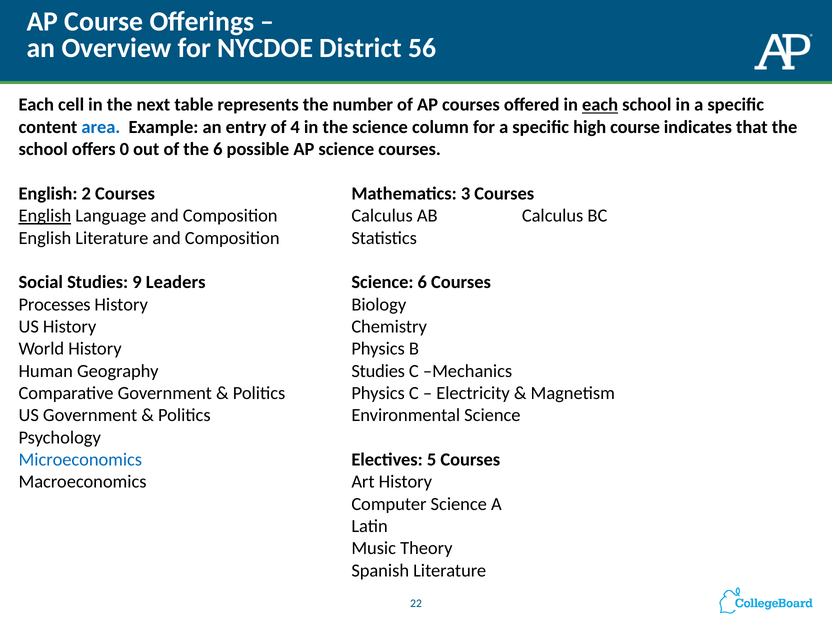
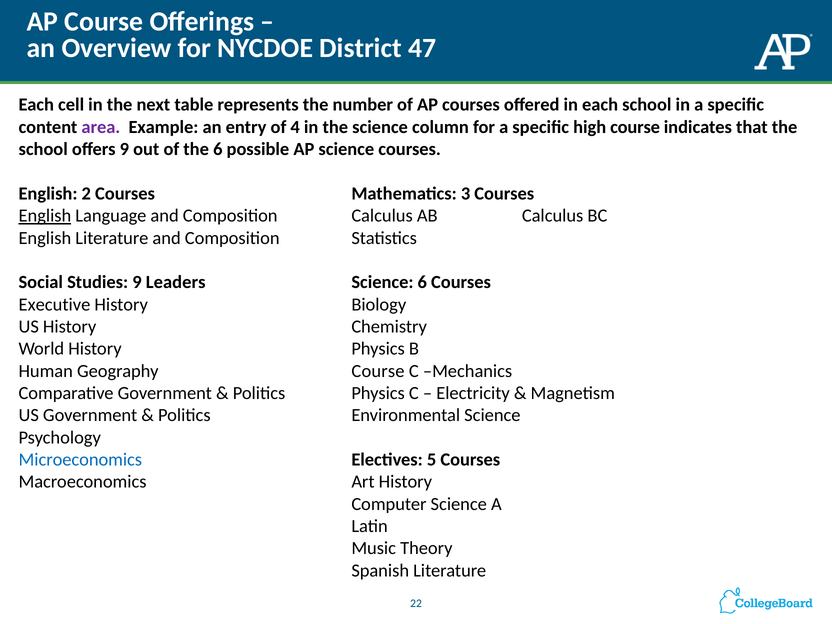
56: 56 -> 47
each at (600, 105) underline: present -> none
area colour: blue -> purple
offers 0: 0 -> 9
Processes: Processes -> Executive
Geography Studies: Studies -> Course
